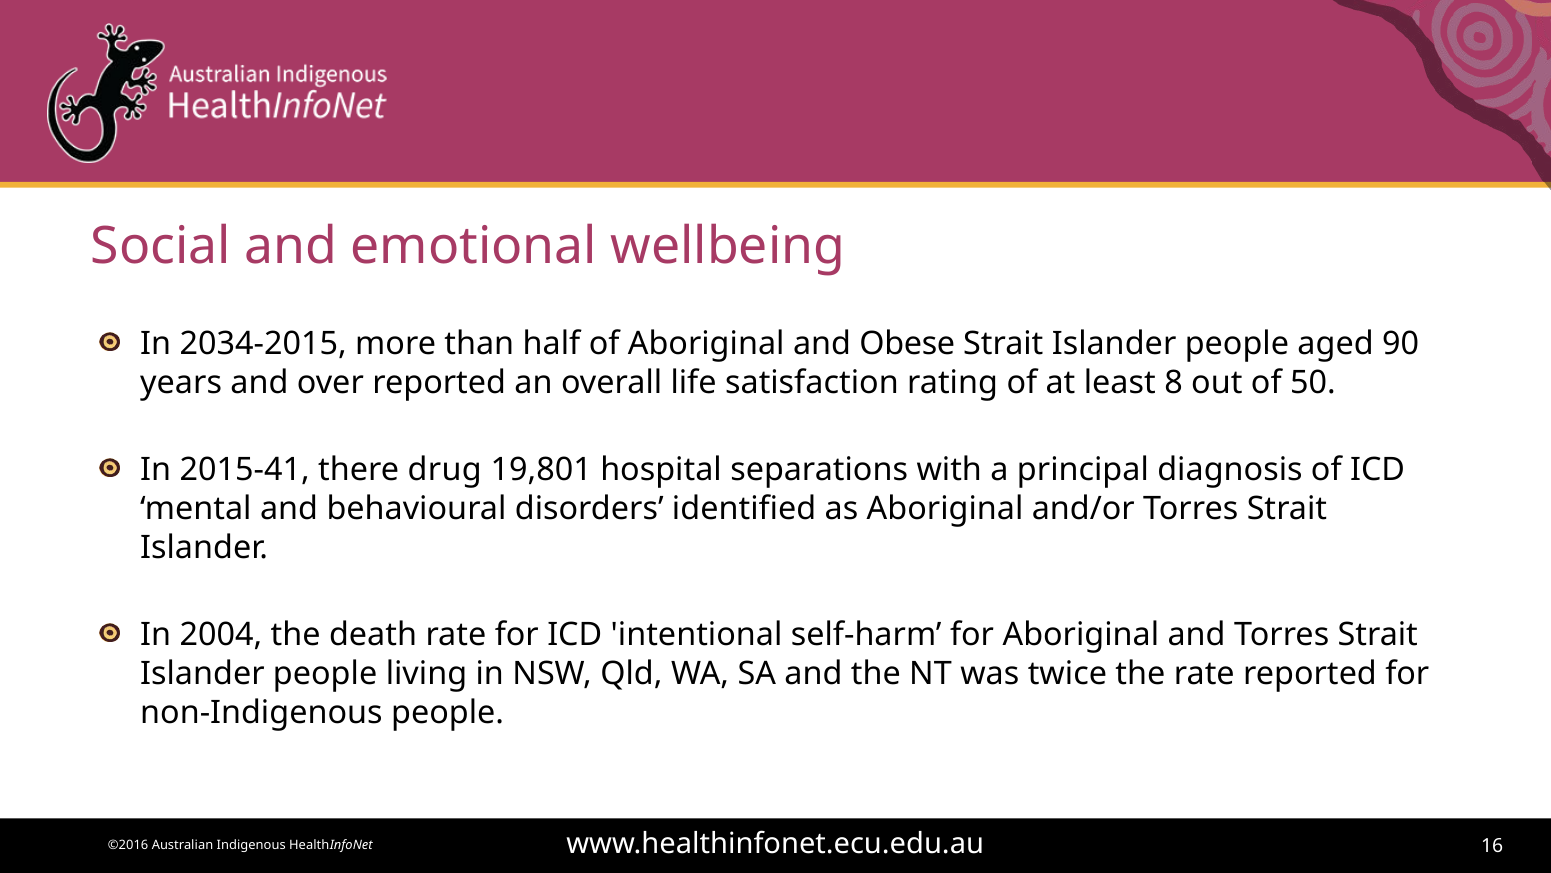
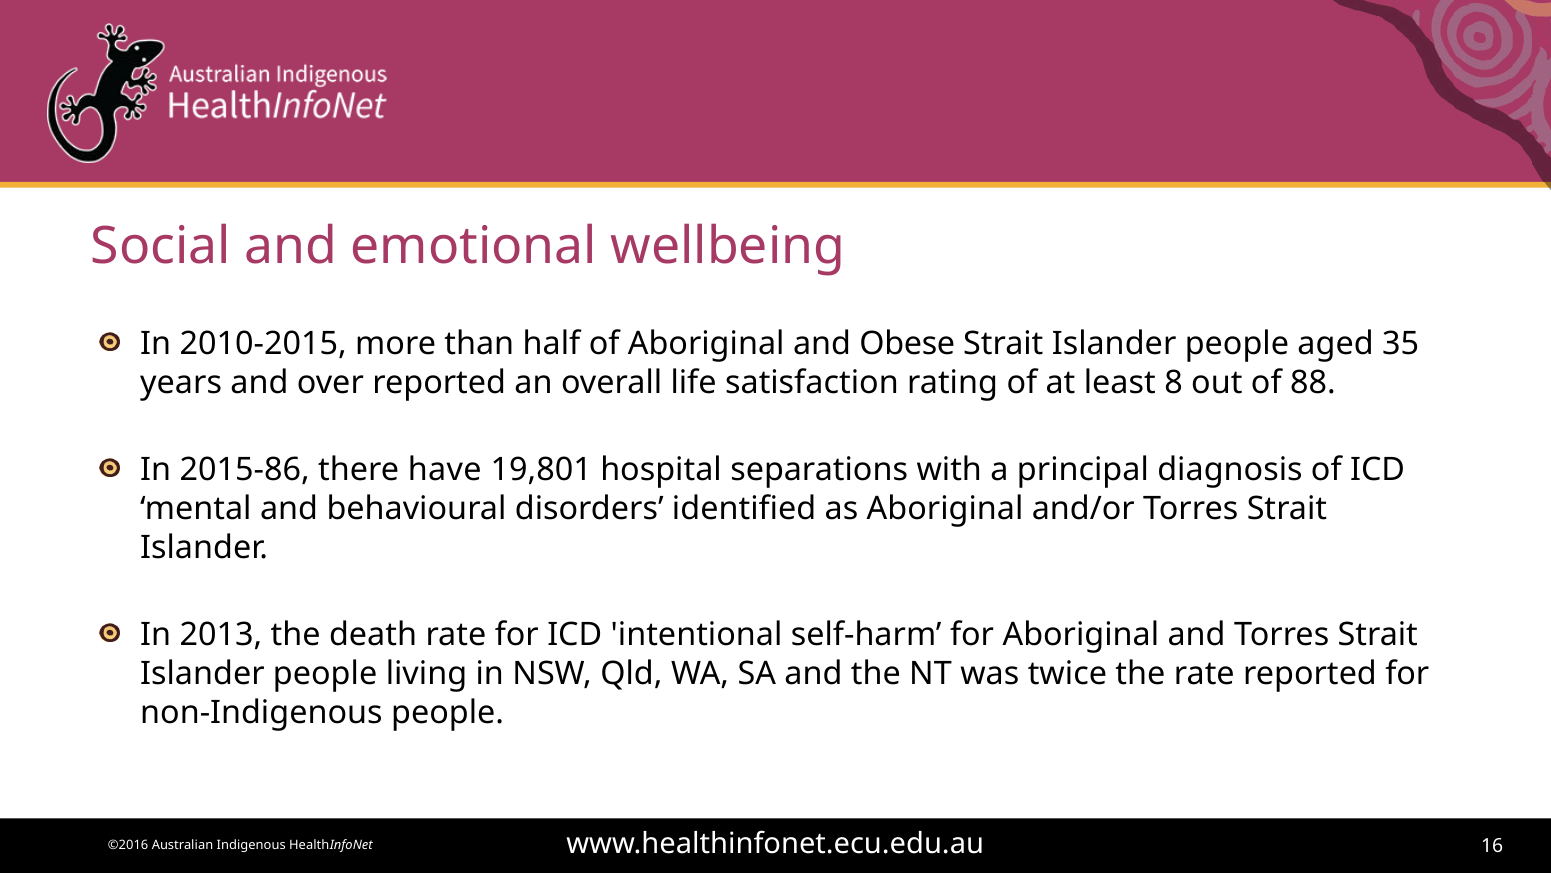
2034-2015: 2034-2015 -> 2010-2015
90: 90 -> 35
50: 50 -> 88
2015-41: 2015-41 -> 2015-86
drug: drug -> have
2004: 2004 -> 2013
